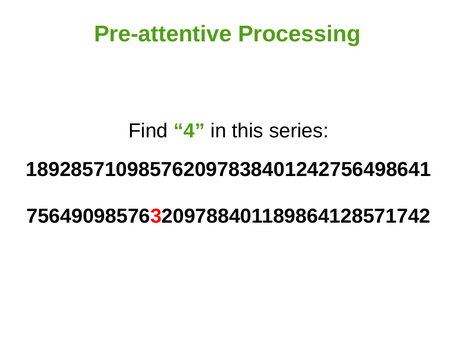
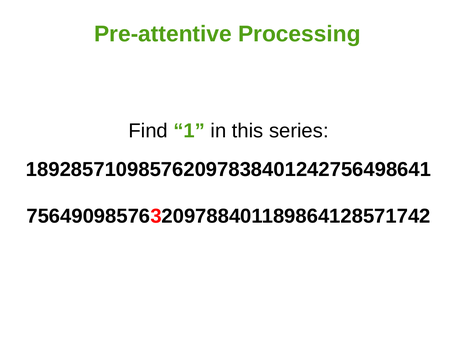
4: 4 -> 1
